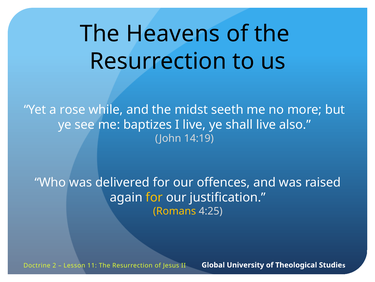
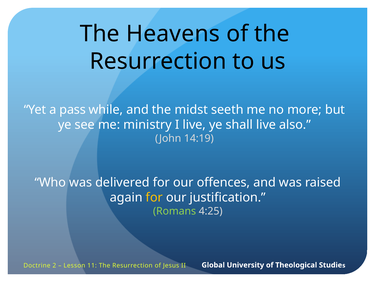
rose: rose -> pass
baptizes: baptizes -> ministry
Romans colour: yellow -> light green
